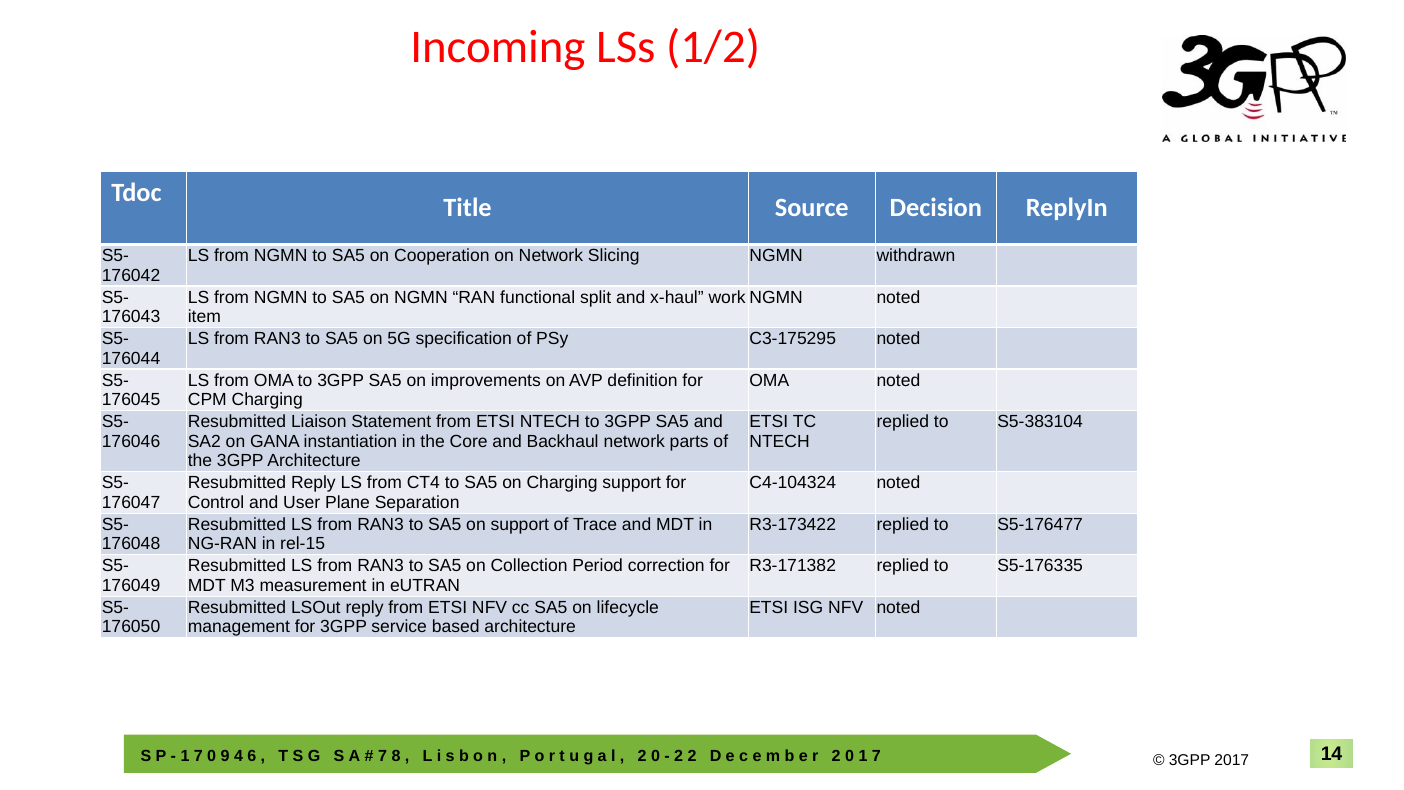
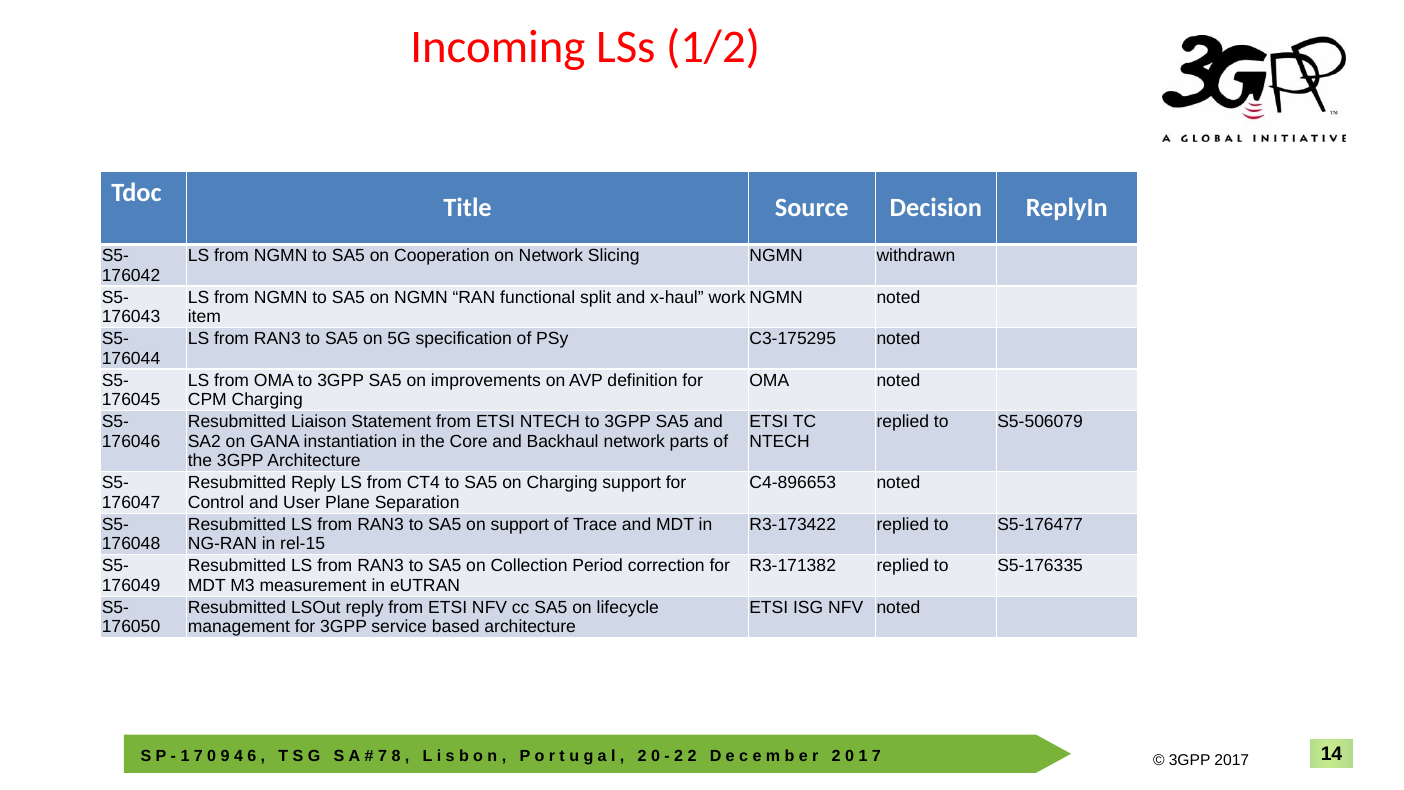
S5-383104: S5-383104 -> S5-506079
C4-104324: C4-104324 -> C4-896653
